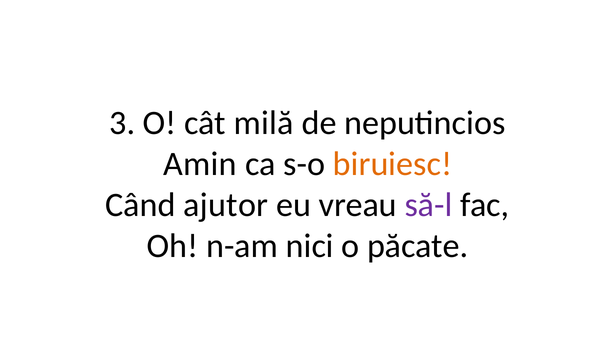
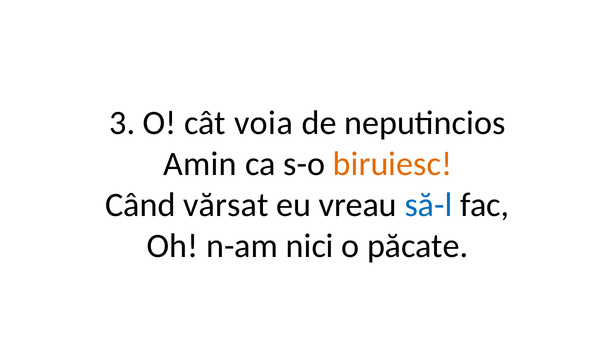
milă: milă -> voia
ajutor: ajutor -> vărsat
să-l colour: purple -> blue
